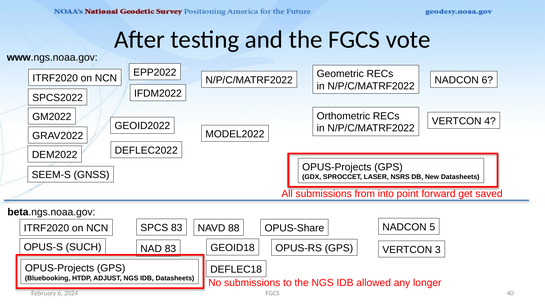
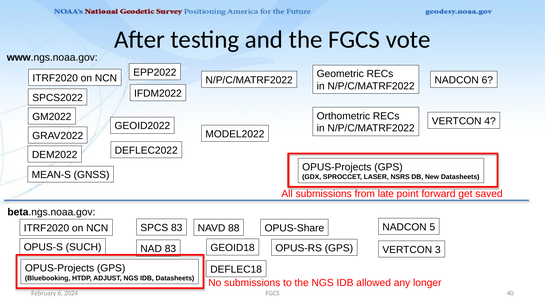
SEEM-S: SEEM-S -> MEAN-S
into: into -> late
